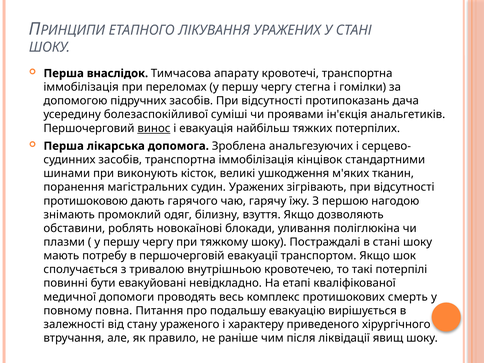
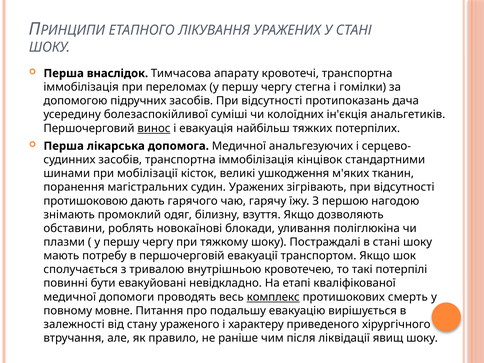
проявами: проявами -> колоїдних
допомога Зроблена: Зроблена -> Медичної
виконують: виконують -> мобілізації
комплекс underline: none -> present
повна: повна -> мовне
